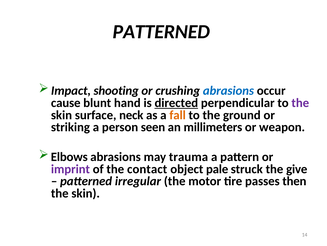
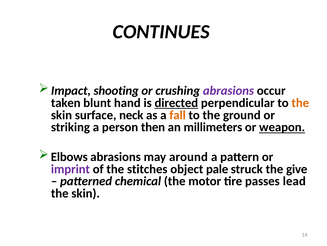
PATTERNED at (161, 32): PATTERNED -> CONTINUES
abrasions at (228, 90) colour: blue -> purple
cause: cause -> taken
the at (300, 103) colour: purple -> orange
seen: seen -> then
weapon underline: none -> present
trauma: trauma -> around
contact: contact -> stitches
irregular: irregular -> chemical
then: then -> lead
